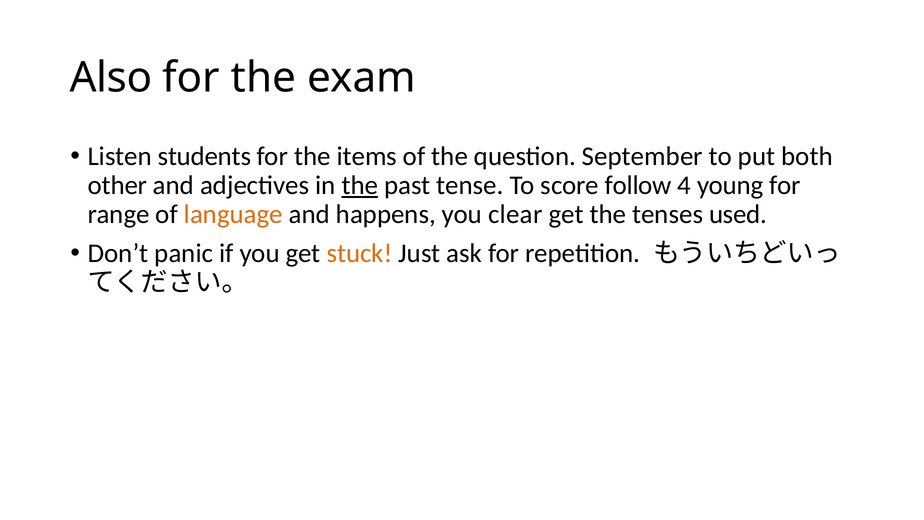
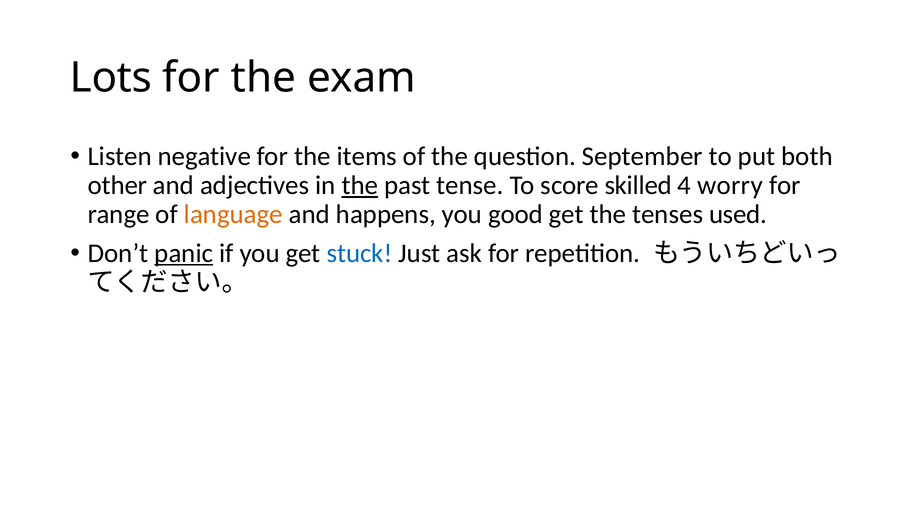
Also: Also -> Lots
students: students -> negative
follow: follow -> skilled
young: young -> worry
clear: clear -> good
panic underline: none -> present
stuck colour: orange -> blue
